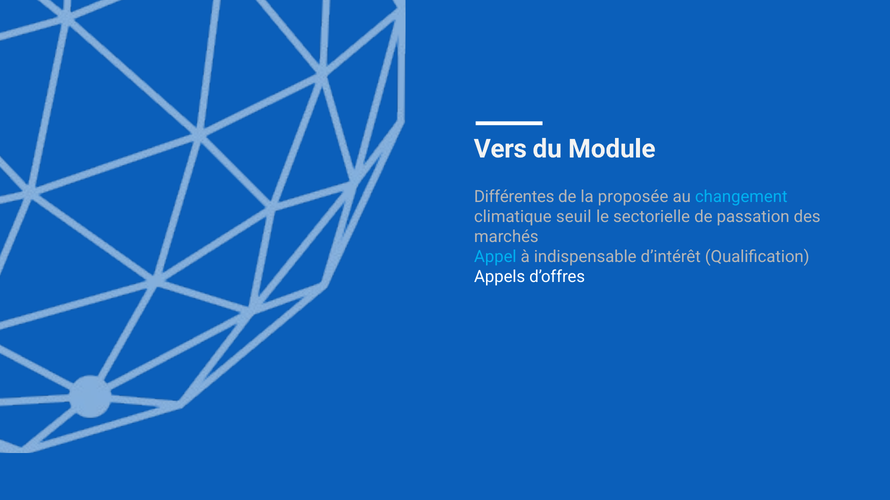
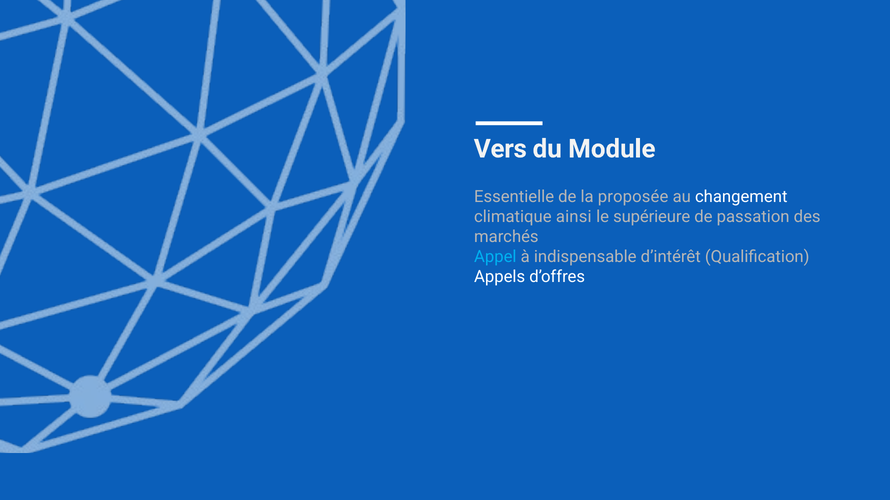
Différentes: Différentes -> Essentielle
changement colour: light blue -> white
seuil: seuil -> ainsi
sectorielle: sectorielle -> supérieure
